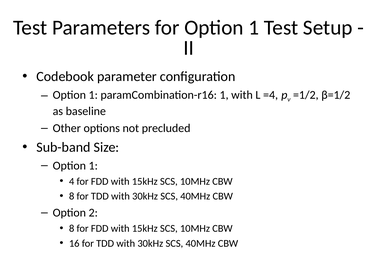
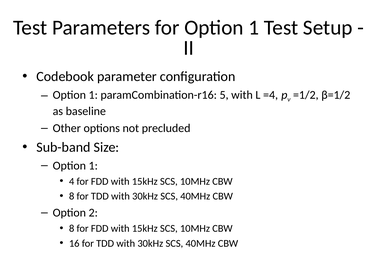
paramCombination-r16 1: 1 -> 5
